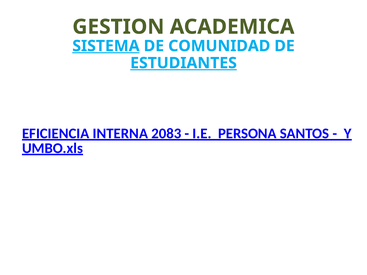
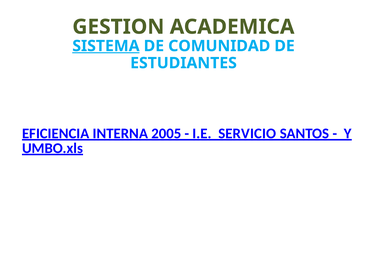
ESTUDIANTES underline: present -> none
2083: 2083 -> 2005
PERSONA: PERSONA -> SERVICIO
